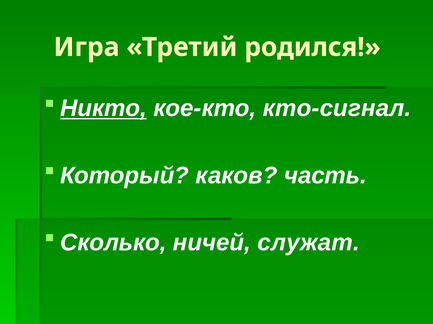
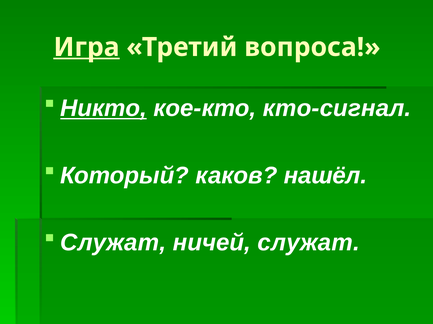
Игра underline: none -> present
родился: родился -> вопроса
часть: часть -> нашёл
Сколько at (113, 243): Сколько -> Служат
